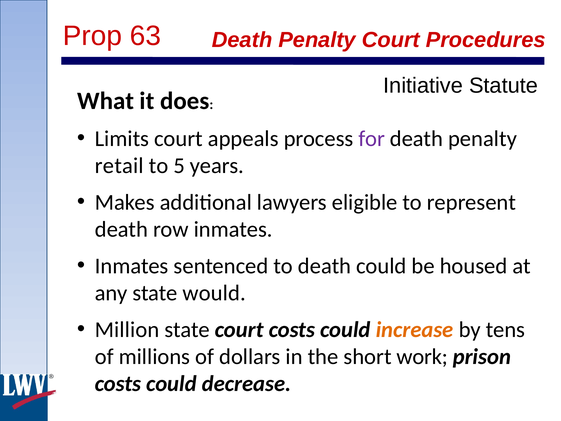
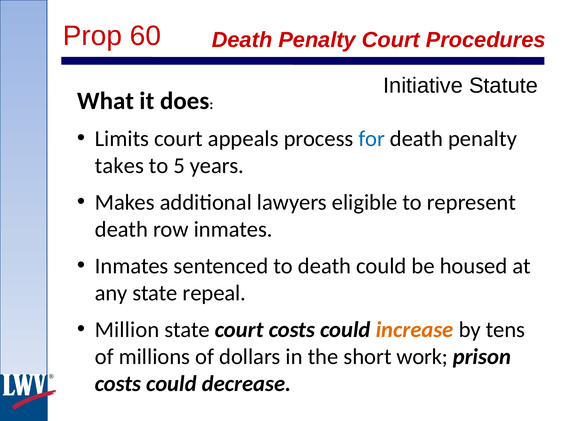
63: 63 -> 60
for colour: purple -> blue
retail: retail -> takes
would: would -> repeal
